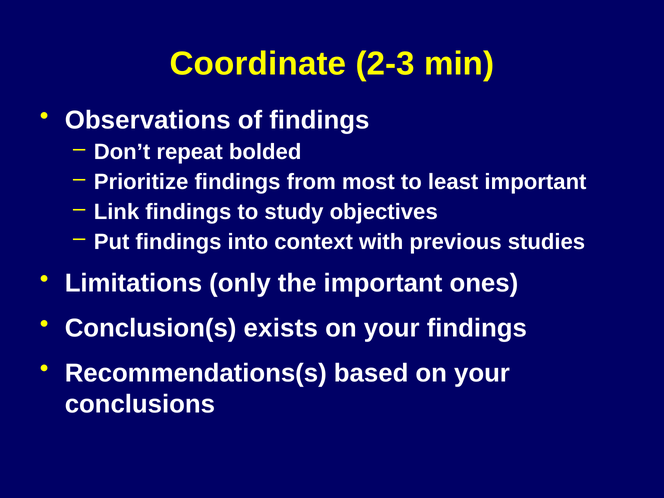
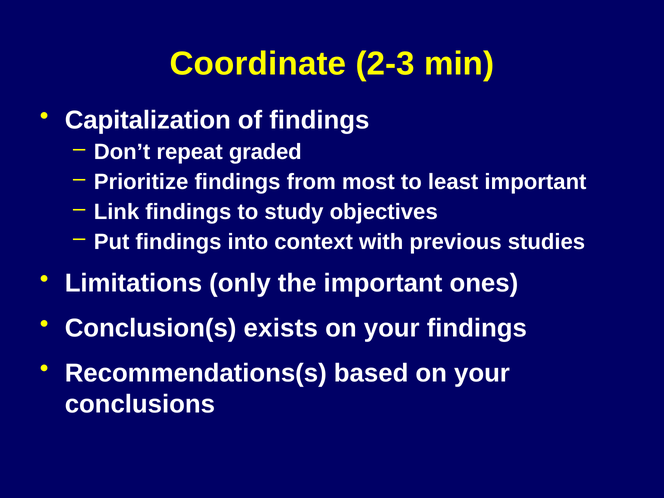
Observations: Observations -> Capitalization
bolded: bolded -> graded
